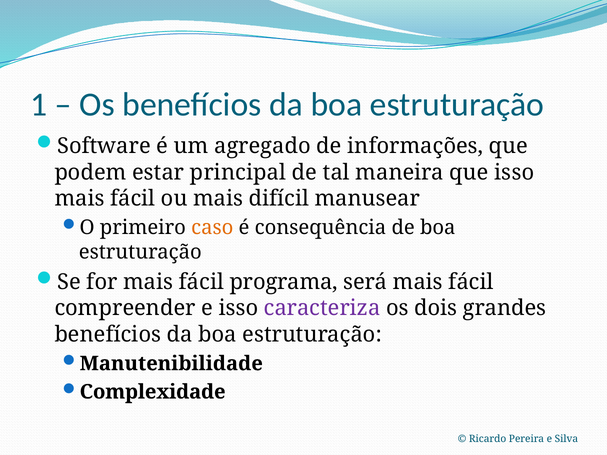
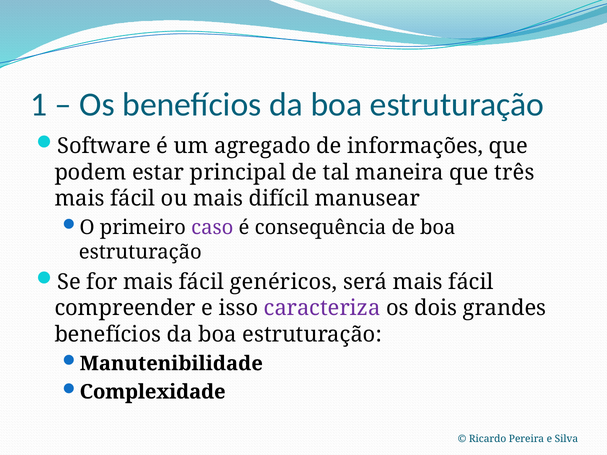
que isso: isso -> três
caso colour: orange -> purple
programa: programa -> genéricos
